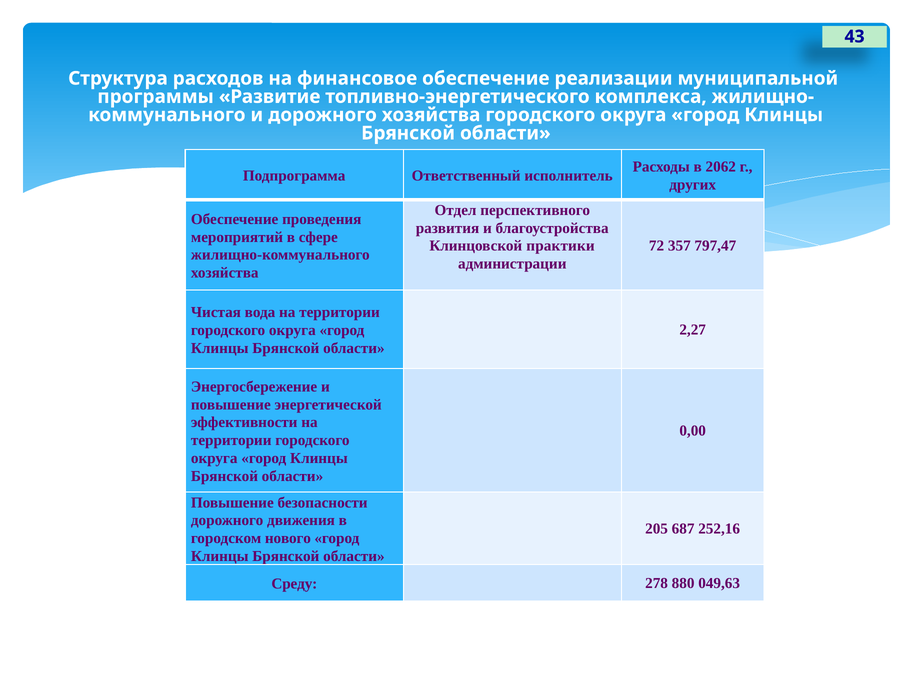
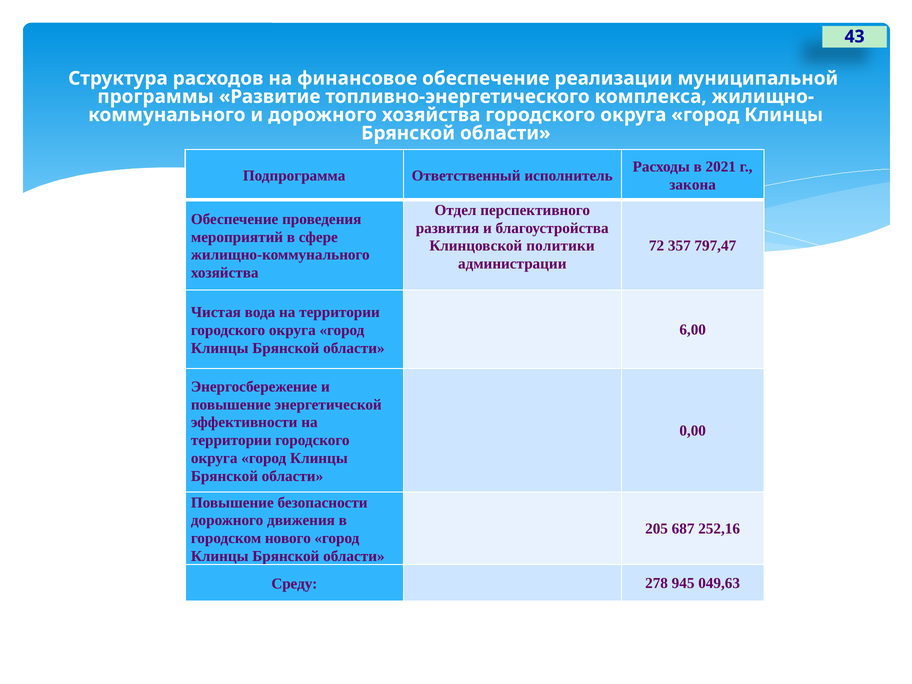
2062: 2062 -> 2021
других: других -> закона
практики: практики -> политики
2,27: 2,27 -> 6,00
880: 880 -> 945
